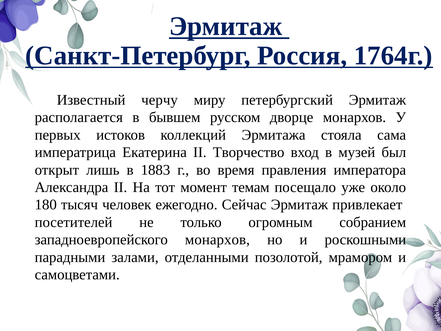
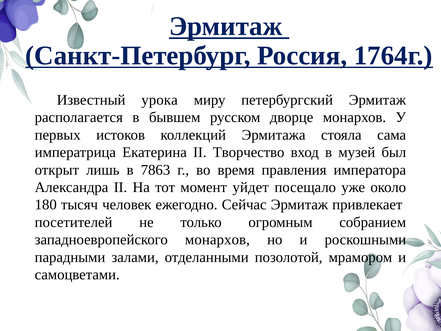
черчу: черчу -> урока
1883: 1883 -> 7863
темам: темам -> уйдет
